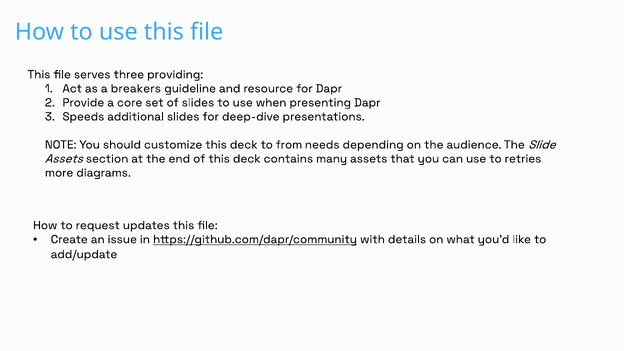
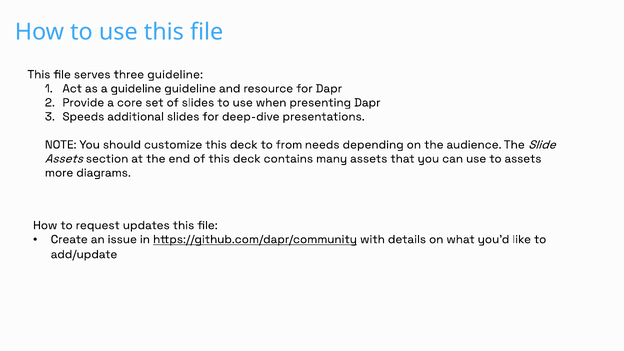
three providing: providing -> guideline
a breakers: breakers -> guideline
to retries: retries -> assets
